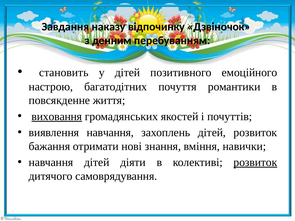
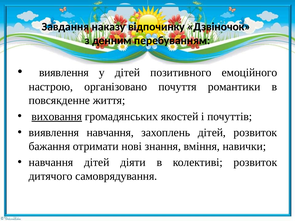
становить at (64, 73): становить -> виявлення
багатодітних: багатодітних -> організовано
розвиток at (255, 162) underline: present -> none
